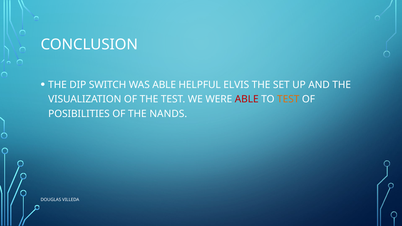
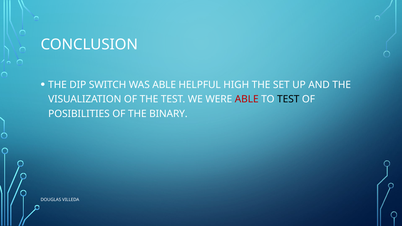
ELVIS: ELVIS -> HIGH
TEST at (288, 99) colour: orange -> black
NANDS: NANDS -> BINARY
